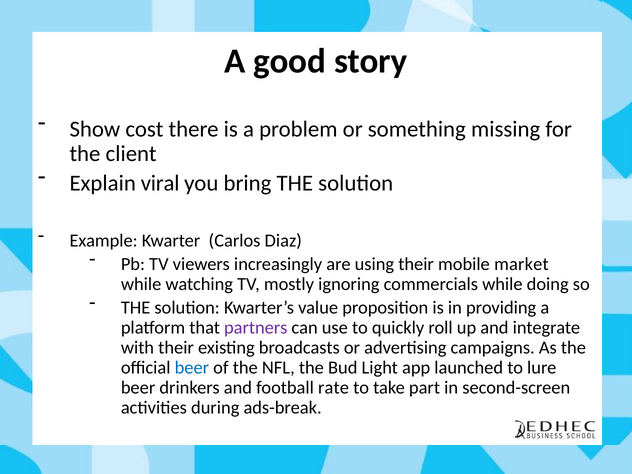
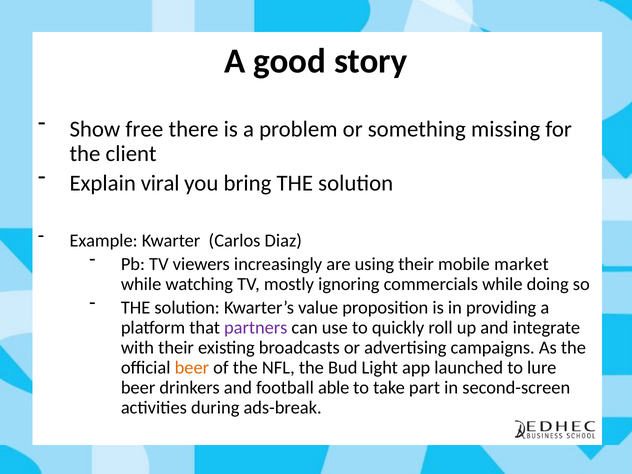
cost: cost -> free
beer at (192, 368) colour: blue -> orange
rate: rate -> able
